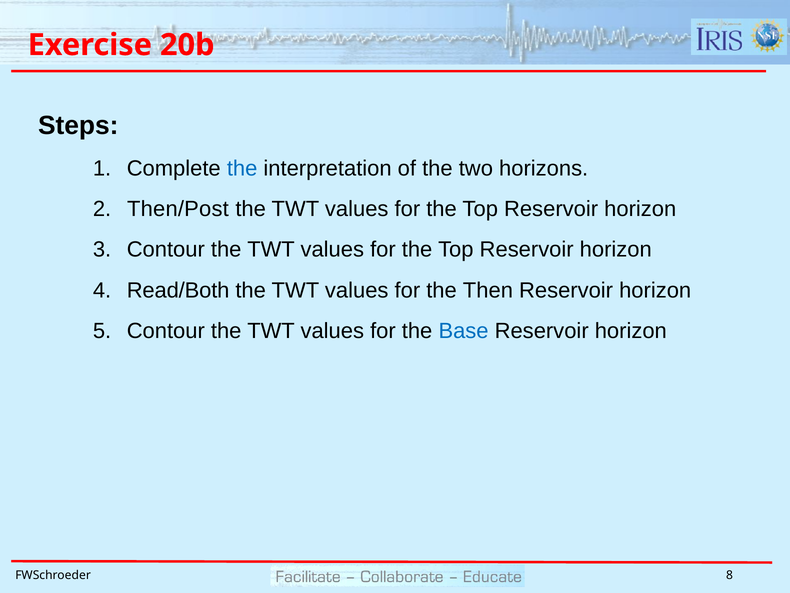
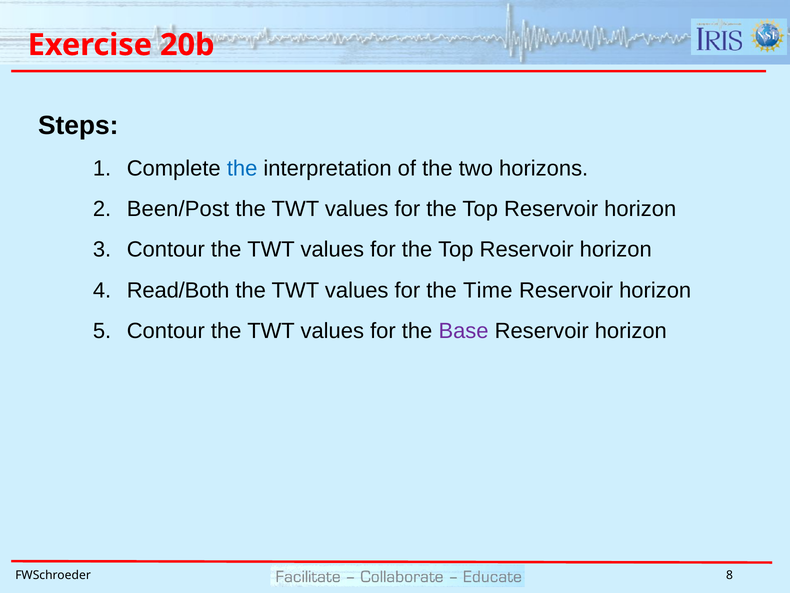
Then/Post: Then/Post -> Been/Post
Then: Then -> Time
Base colour: blue -> purple
